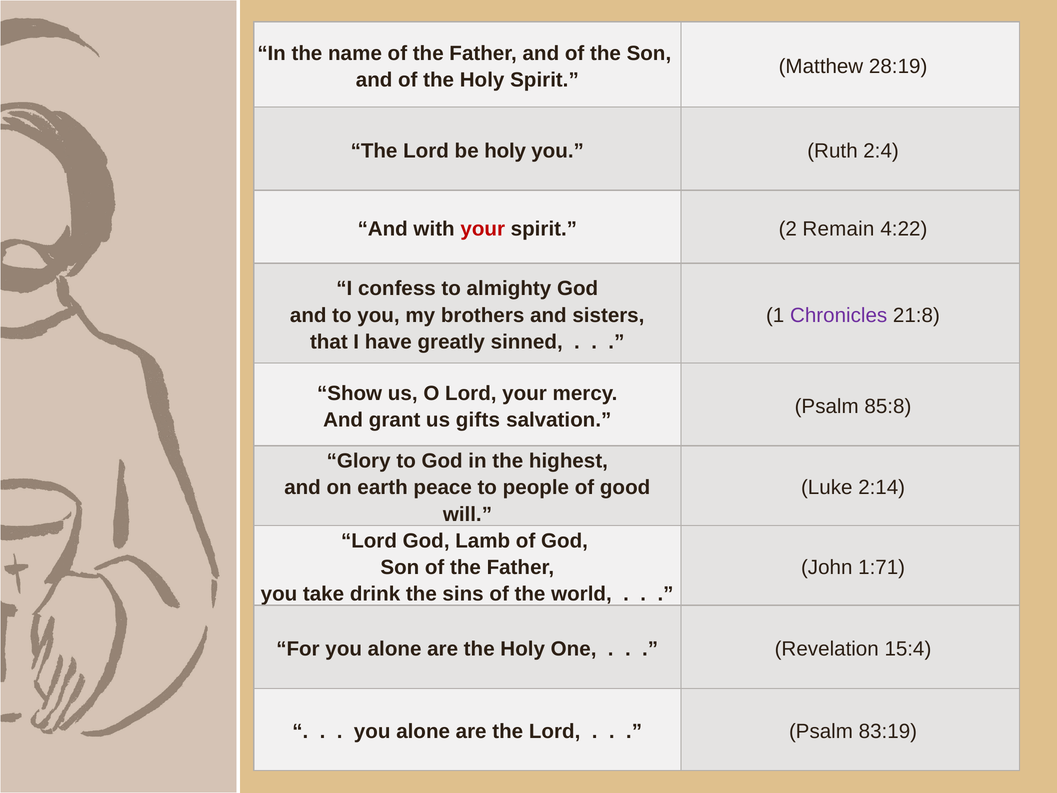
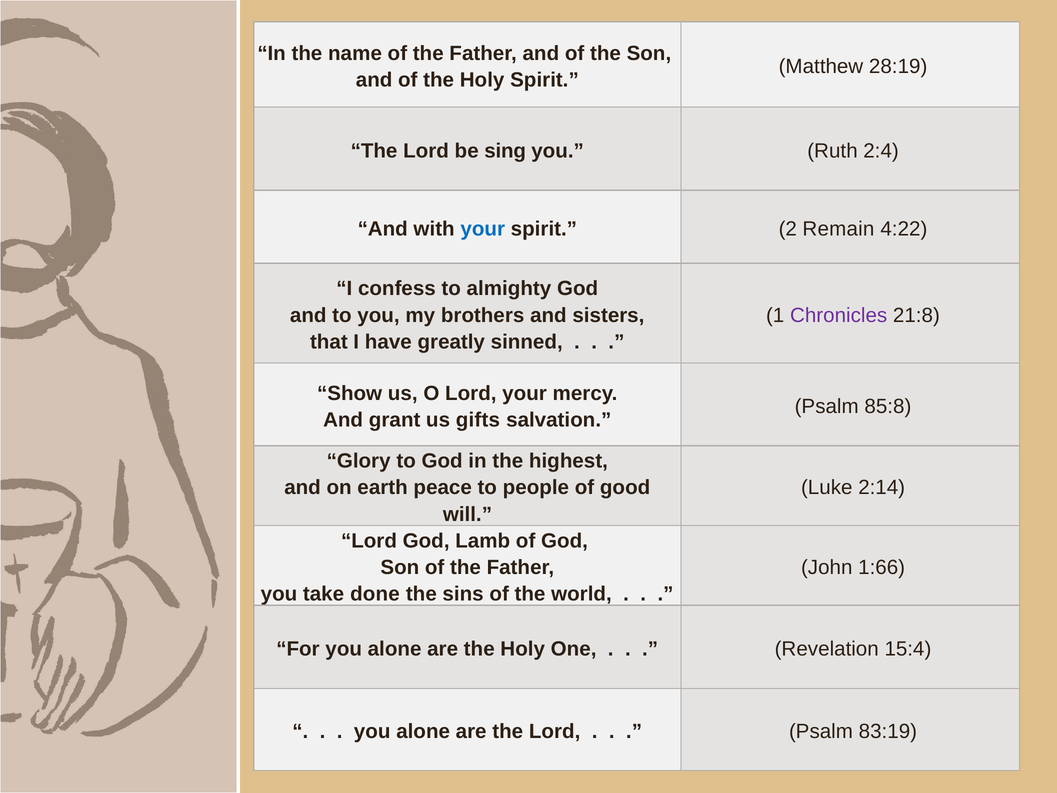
be holy: holy -> sing
your at (483, 229) colour: red -> blue
1:71: 1:71 -> 1:66
drink: drink -> done
